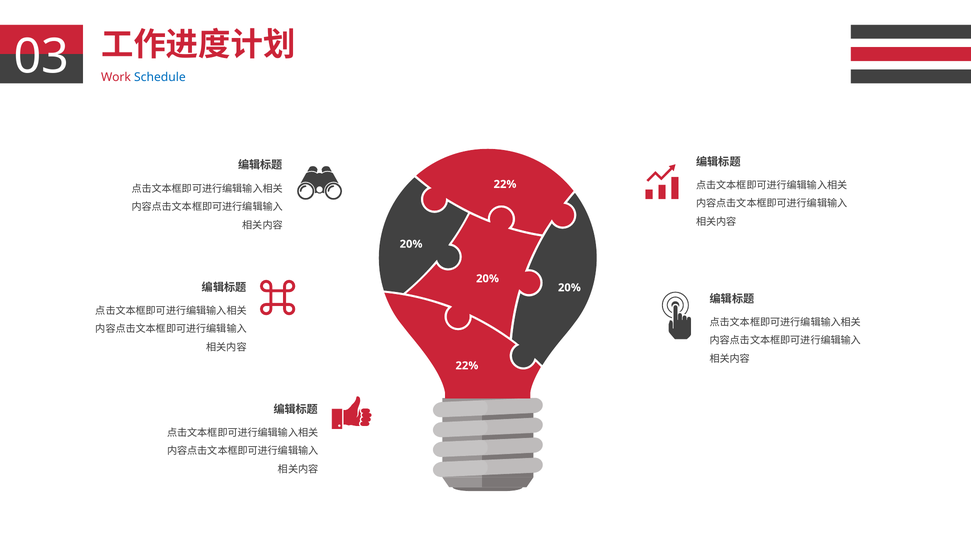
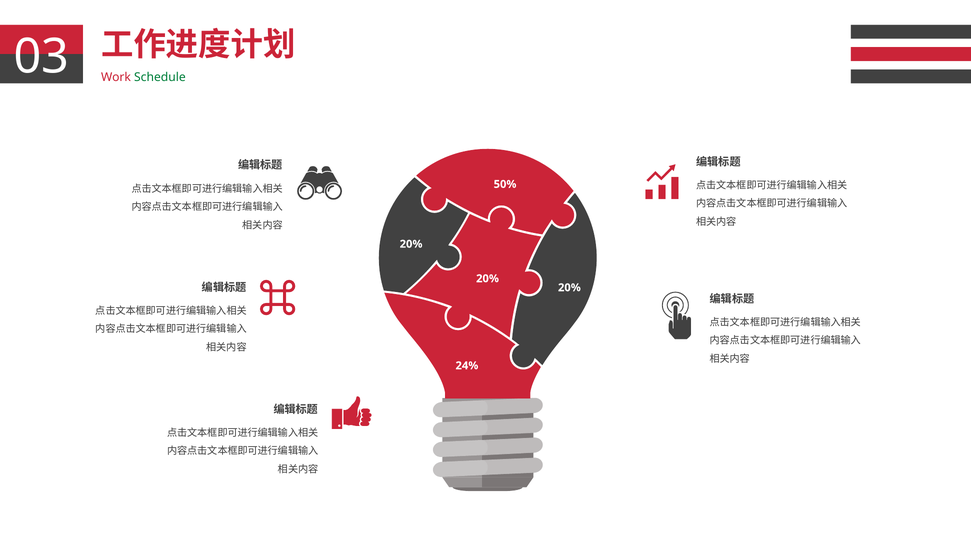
Schedule colour: blue -> green
22% at (505, 184): 22% -> 50%
22% at (467, 366): 22% -> 24%
